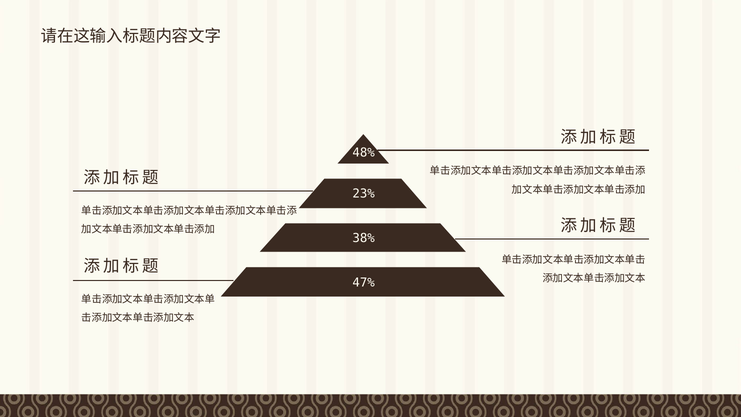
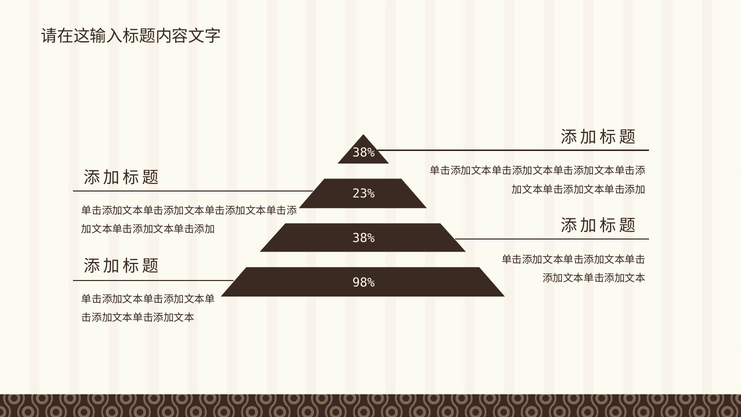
48% at (364, 153): 48% -> 38%
47%: 47% -> 98%
